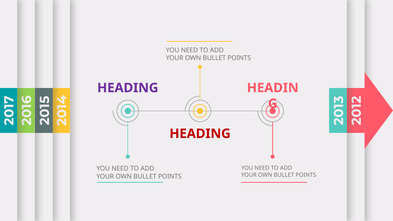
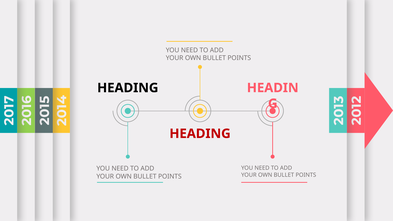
HEADING at (128, 88) colour: purple -> black
